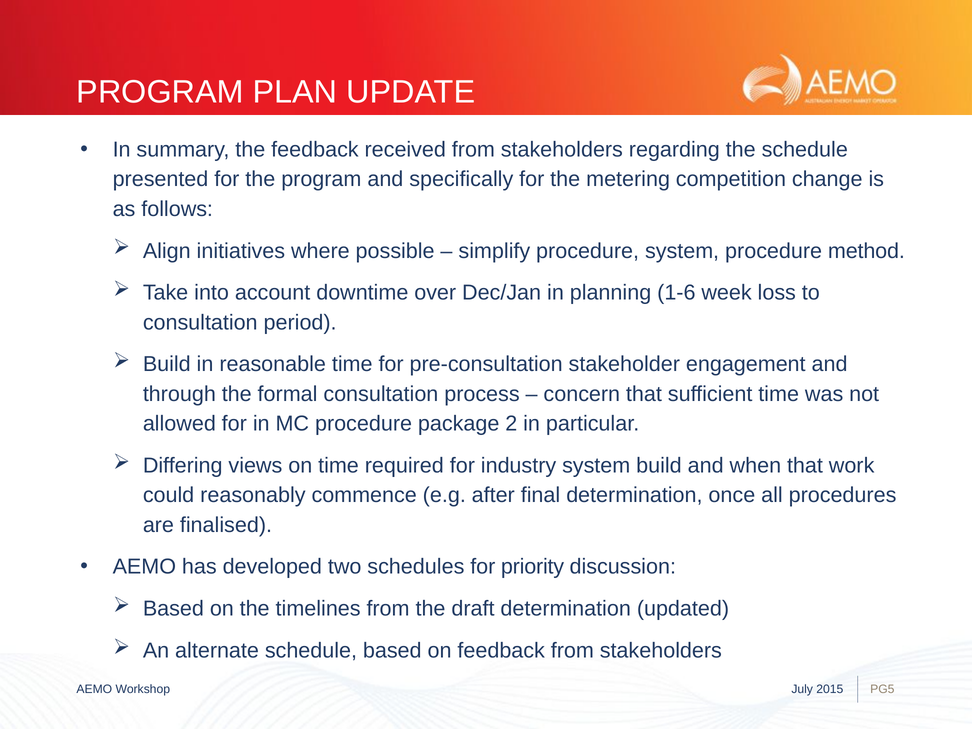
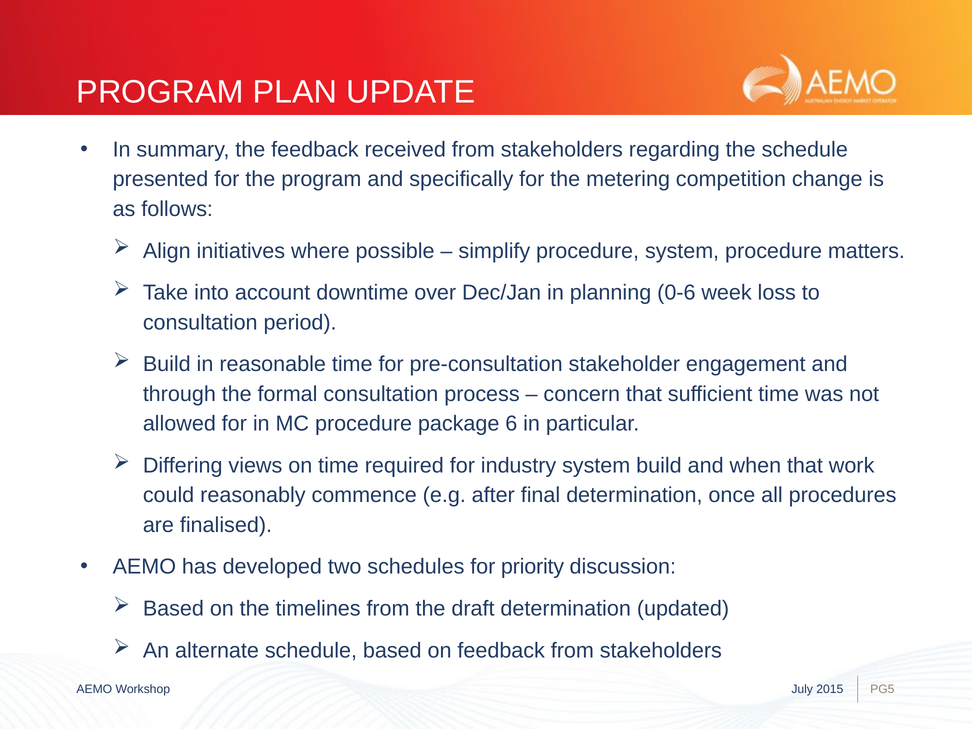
method: method -> matters
1-6: 1-6 -> 0-6
2: 2 -> 6
